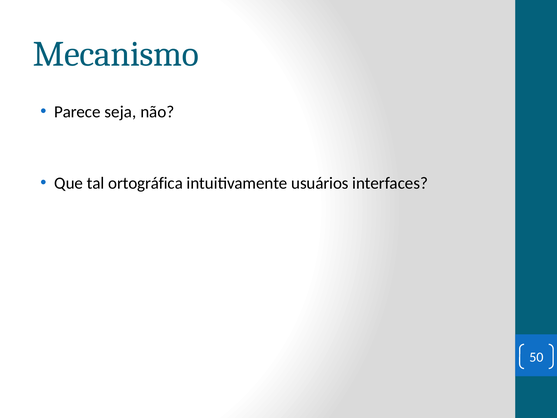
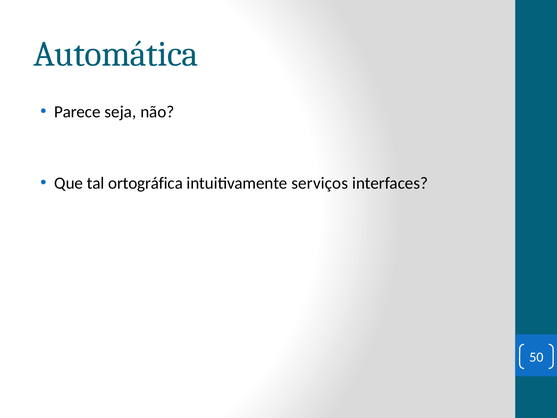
Mecanismo: Mecanismo -> Automática
usuários: usuários -> serviços
